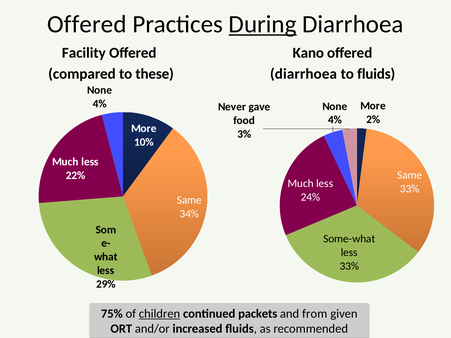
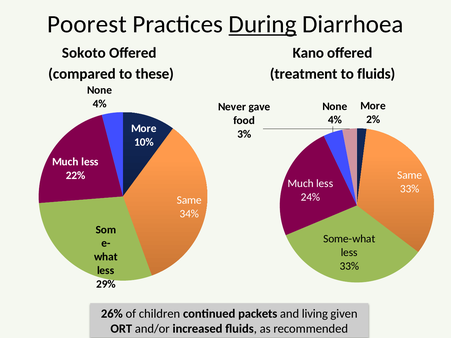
Offered at (87, 24): Offered -> Poorest
Facility: Facility -> Sokoto
diarrhoea at (303, 74): diarrhoea -> treatment
75%: 75% -> 26%
children underline: present -> none
from: from -> living
